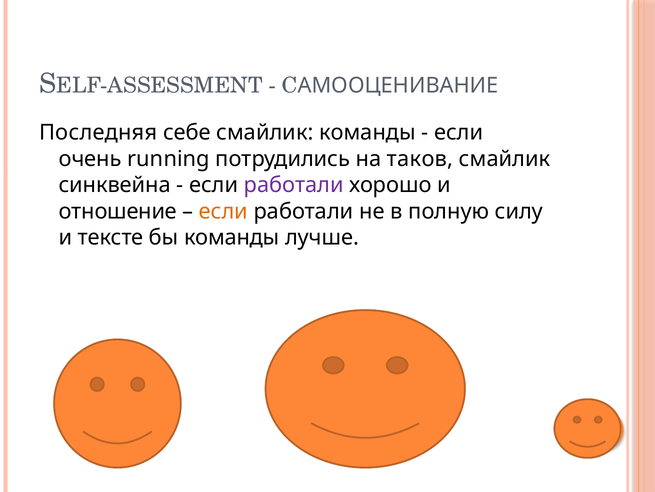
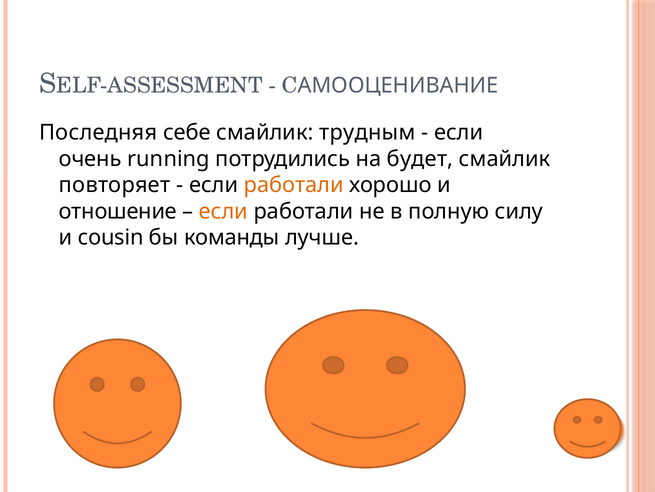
смайлик команды: команды -> трудным
таков: таков -> будет
синквейна: синквейна -> повторяет
работали at (294, 185) colour: purple -> orange
тексте: тексте -> cousin
